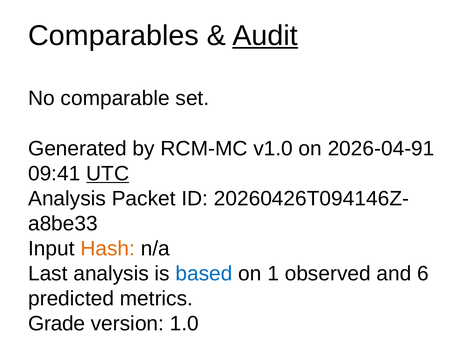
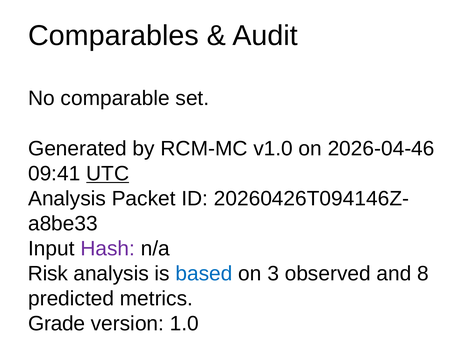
Audit underline: present -> none
2026-04-91: 2026-04-91 -> 2026-04-46
Hash colour: orange -> purple
Last: Last -> Risk
1: 1 -> 3
6: 6 -> 8
